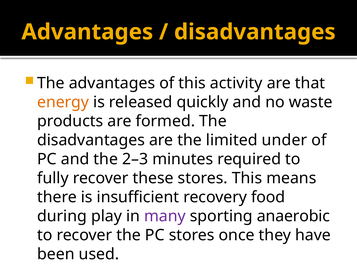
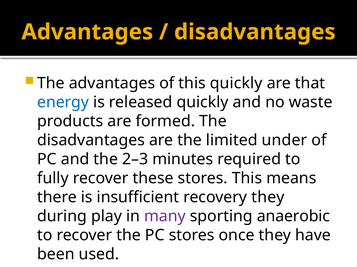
this activity: activity -> quickly
energy colour: orange -> blue
recovery food: food -> they
